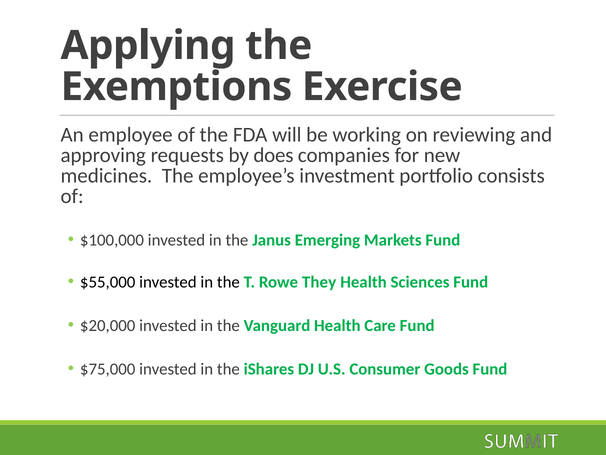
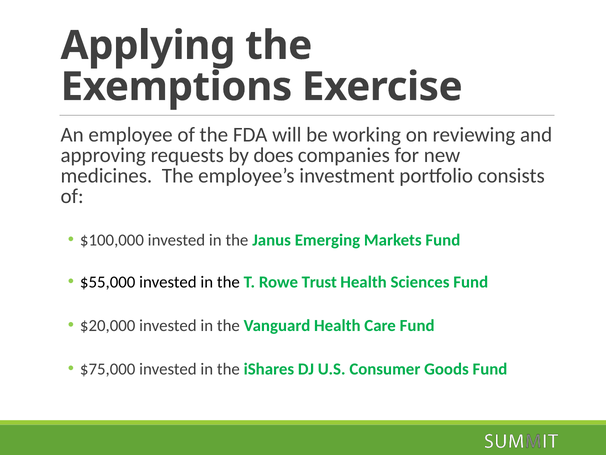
They: They -> Trust
